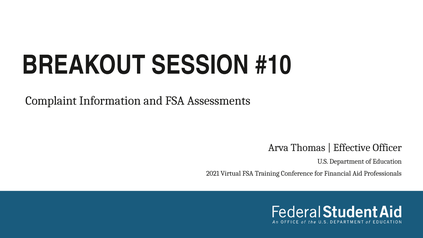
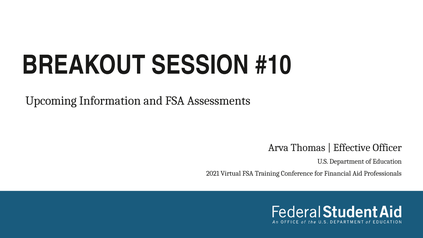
Complaint: Complaint -> Upcoming
